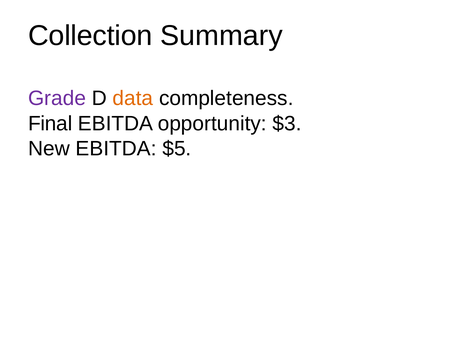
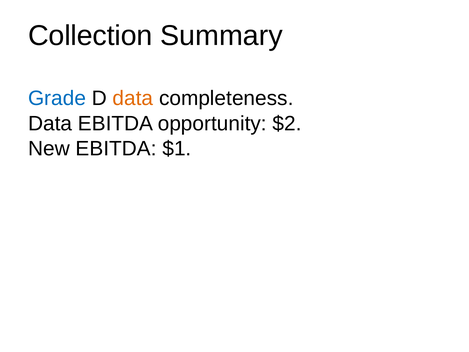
Grade colour: purple -> blue
Final at (50, 123): Final -> Data
$3: $3 -> $2
$5: $5 -> $1
